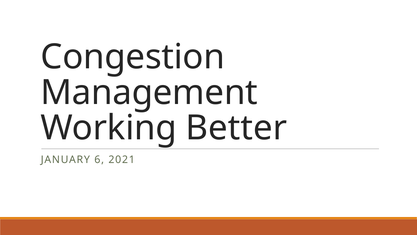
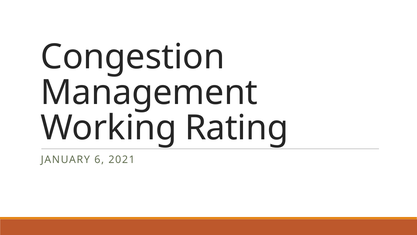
Better: Better -> Rating
